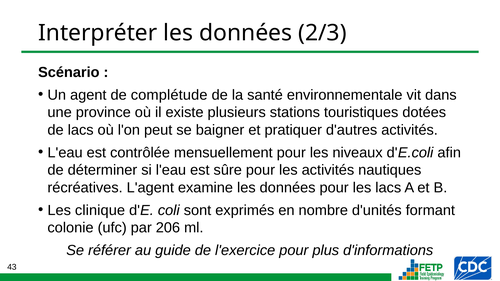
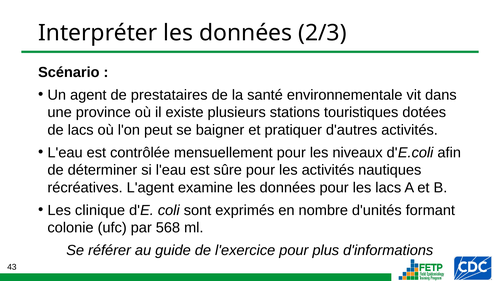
complétude: complétude -> prestataires
206: 206 -> 568
